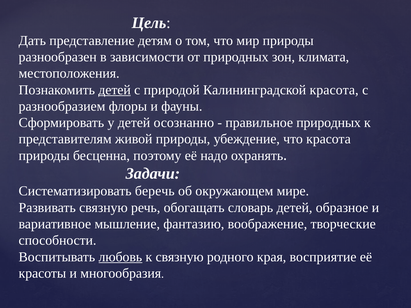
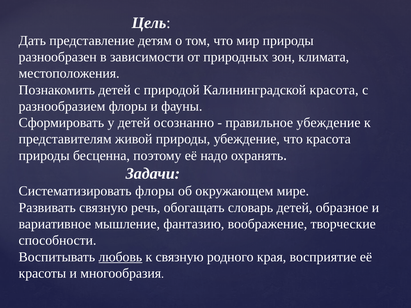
детей at (115, 90) underline: present -> none
правильное природных: природных -> убеждение
Систематизировать беречь: беречь -> флоры
